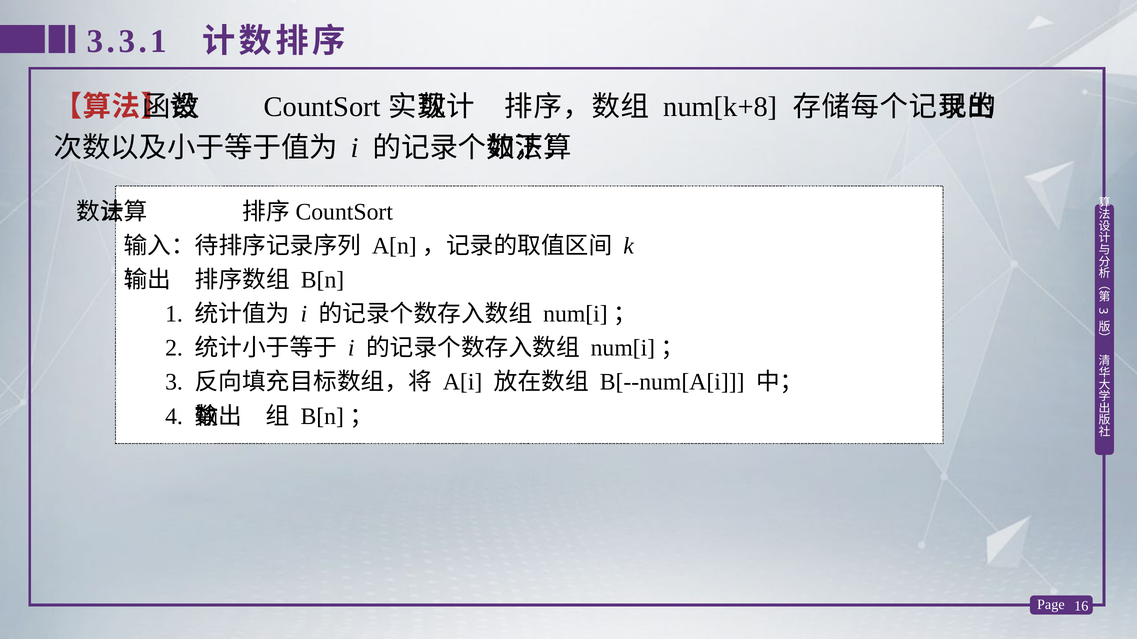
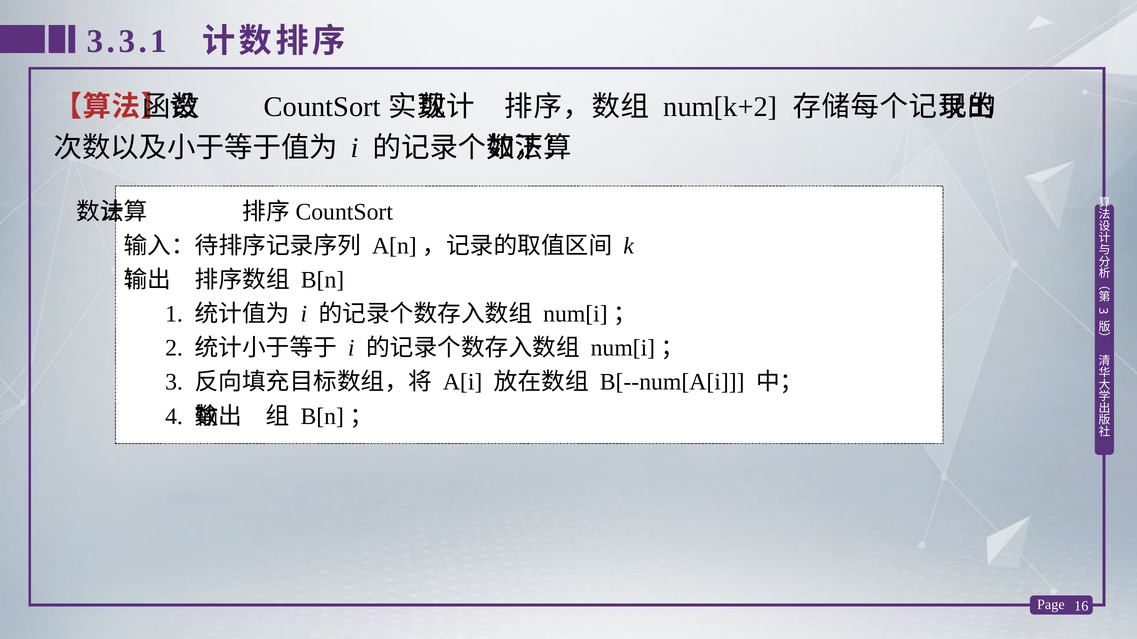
num[k+8: num[k+8 -> num[k+2
